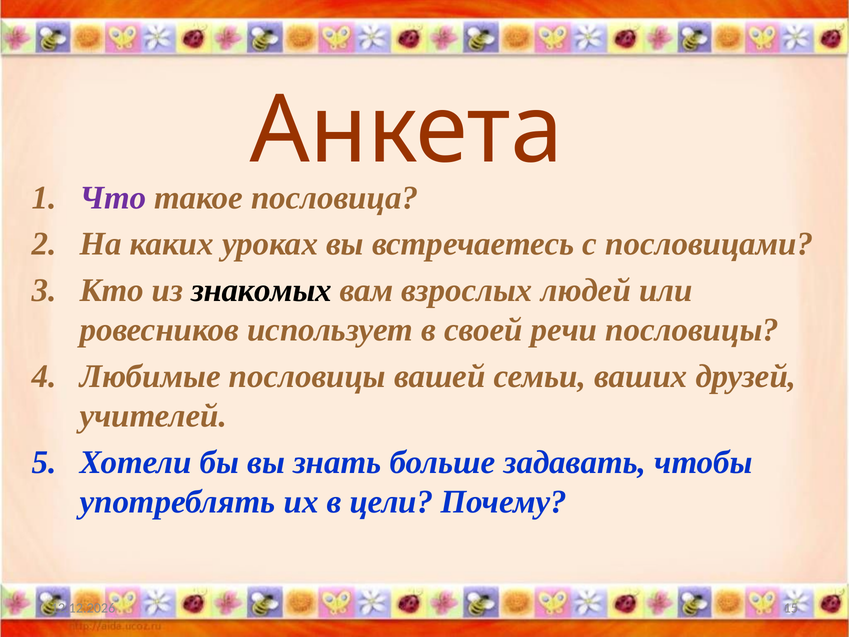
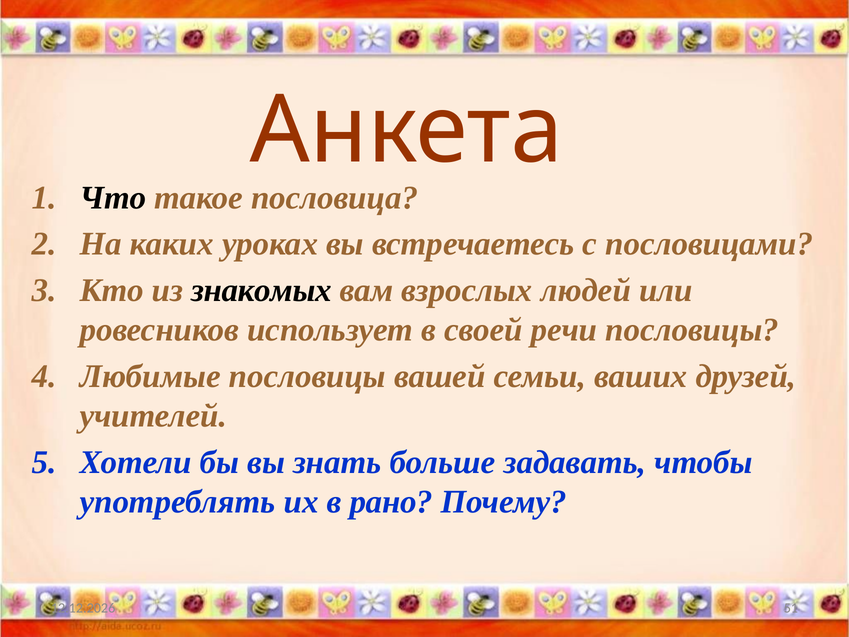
Что colour: purple -> black
цели: цели -> рано
15: 15 -> 51
